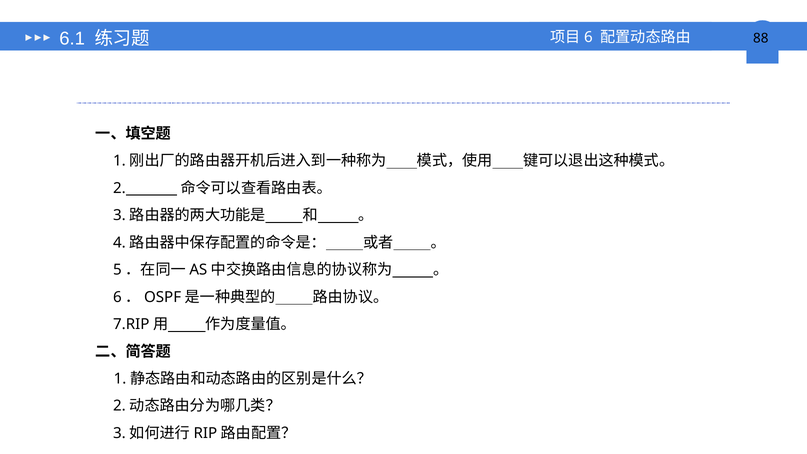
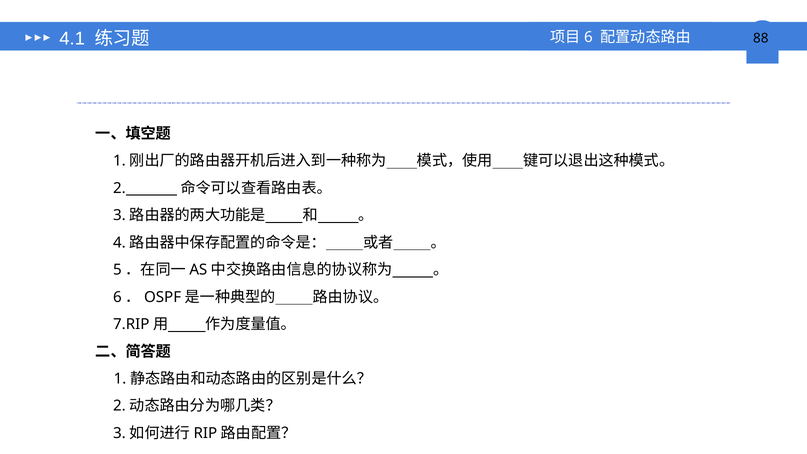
6.1: 6.1 -> 4.1
